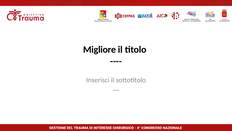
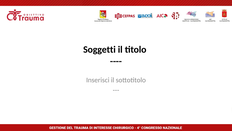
Migliore: Migliore -> Soggetti
